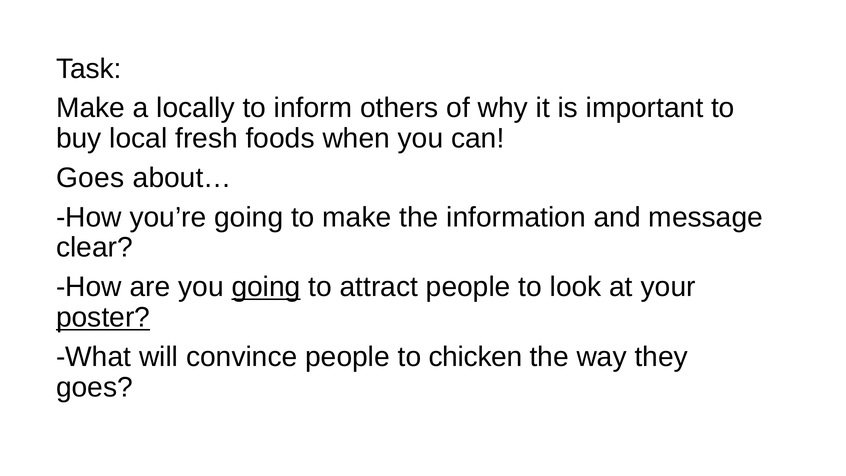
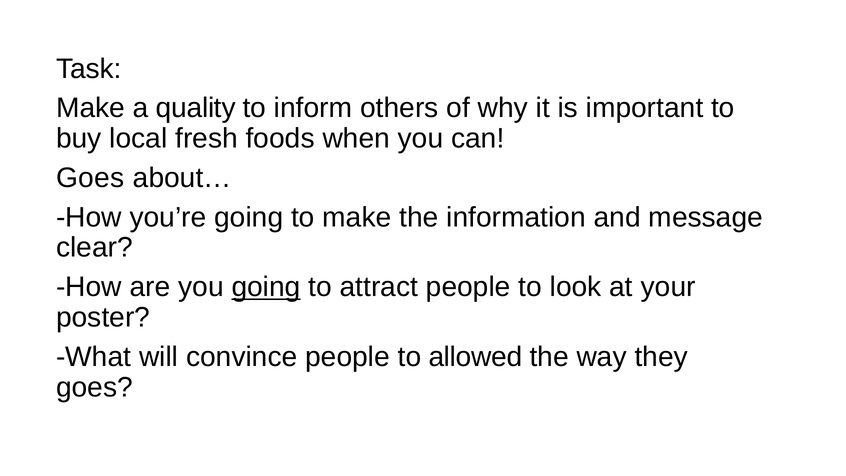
locally: locally -> quality
poster underline: present -> none
chicken: chicken -> allowed
